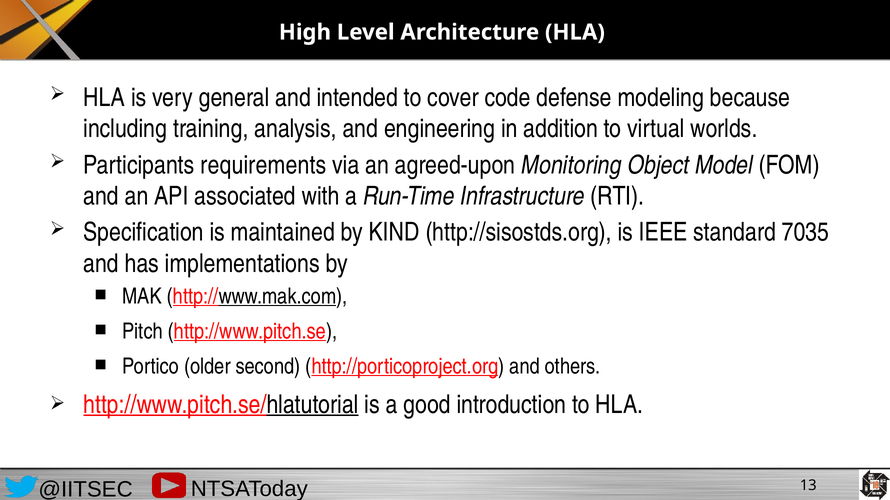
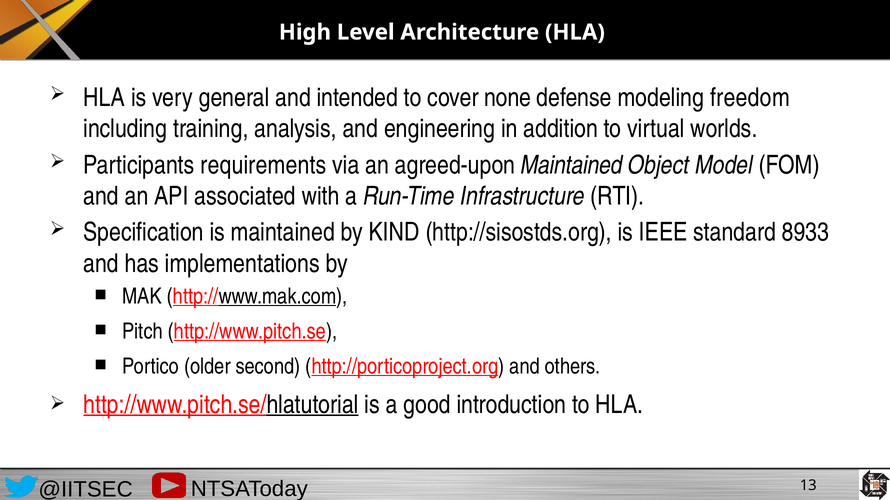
code: code -> none
because: because -> freedom
agreed-upon Monitoring: Monitoring -> Maintained
7035: 7035 -> 8933
